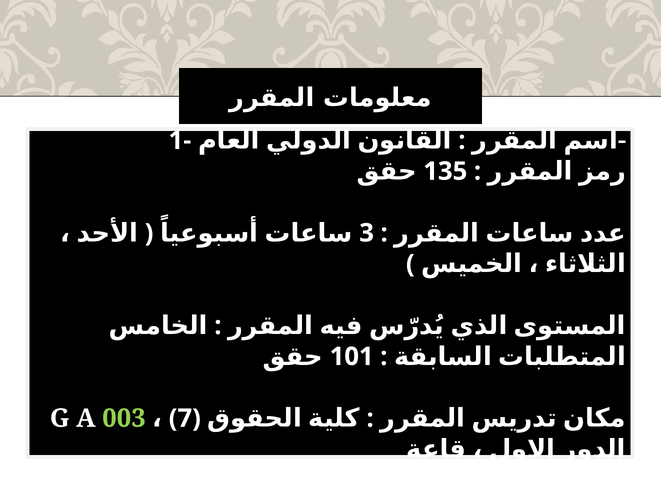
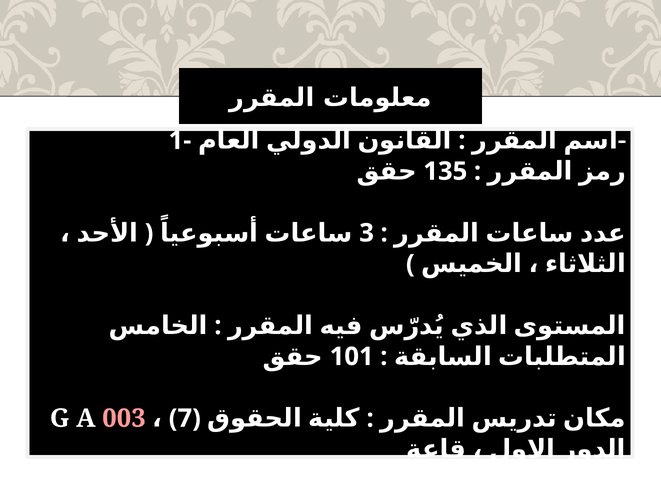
003 colour: light green -> pink
